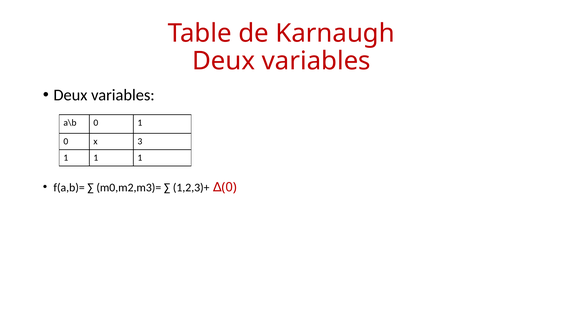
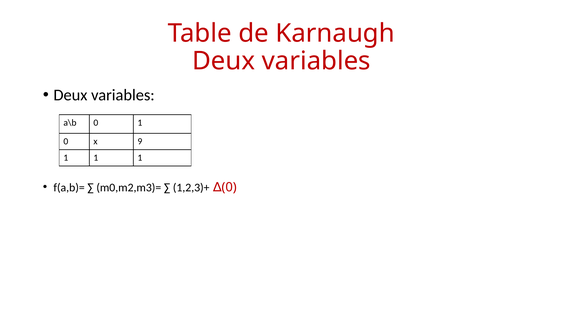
3: 3 -> 9
